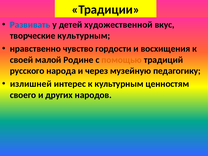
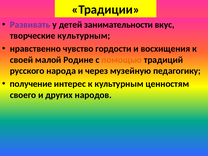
Развивать colour: blue -> purple
художественной: художественной -> занимательности
излишней: излишней -> получение
